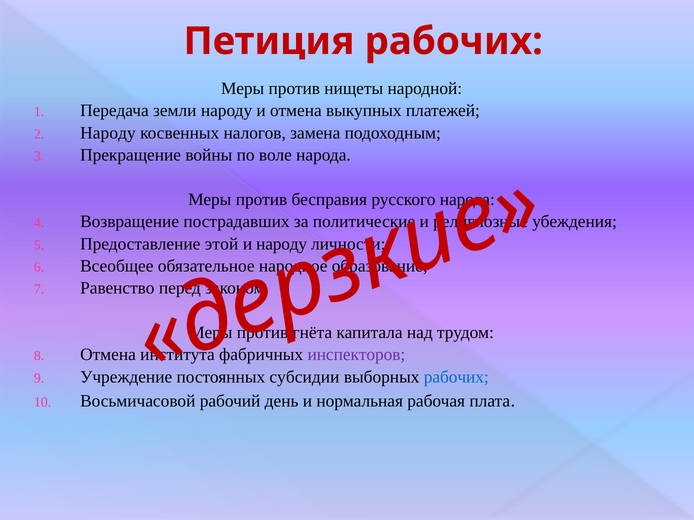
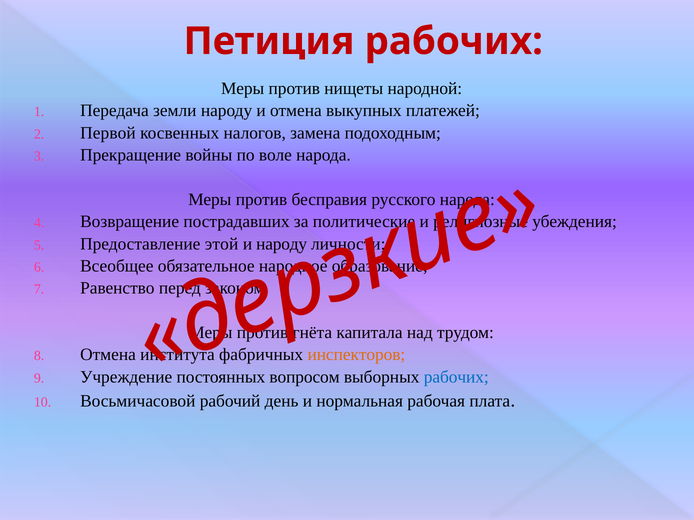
Народу at (108, 133): Народу -> Первой
инспекторов colour: purple -> orange
субсидии: субсидии -> вопросом
